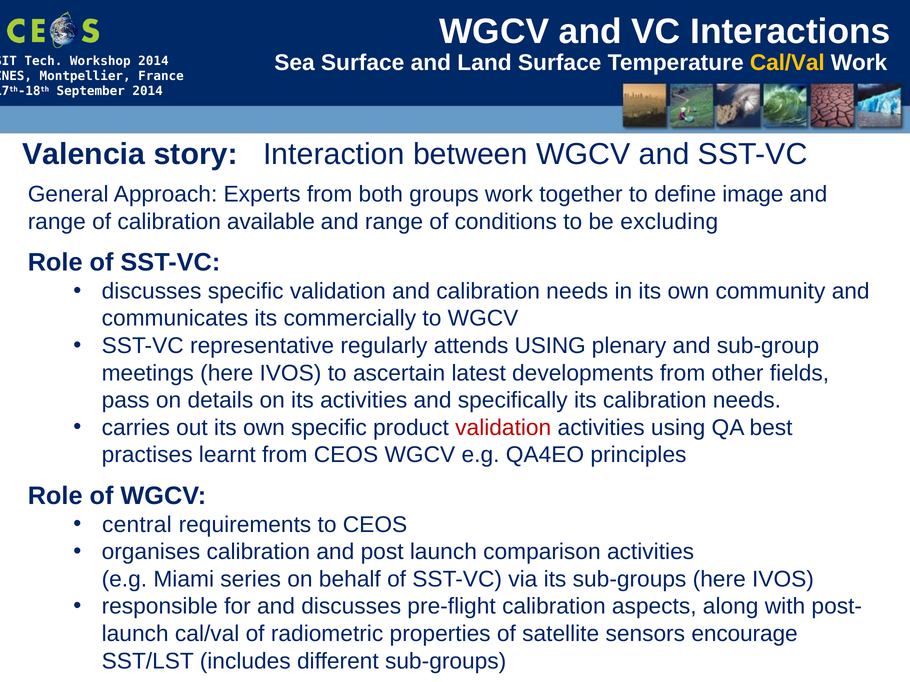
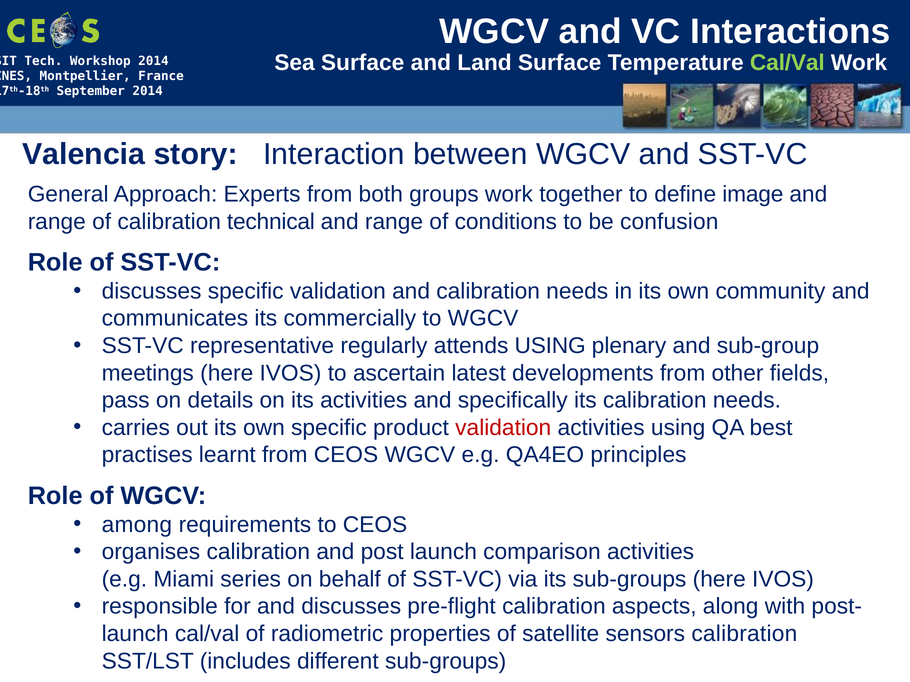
Cal/Val at (787, 63) colour: yellow -> light green
available: available -> technical
excluding: excluding -> confusion
central: central -> among
sensors encourage: encourage -> calibration
